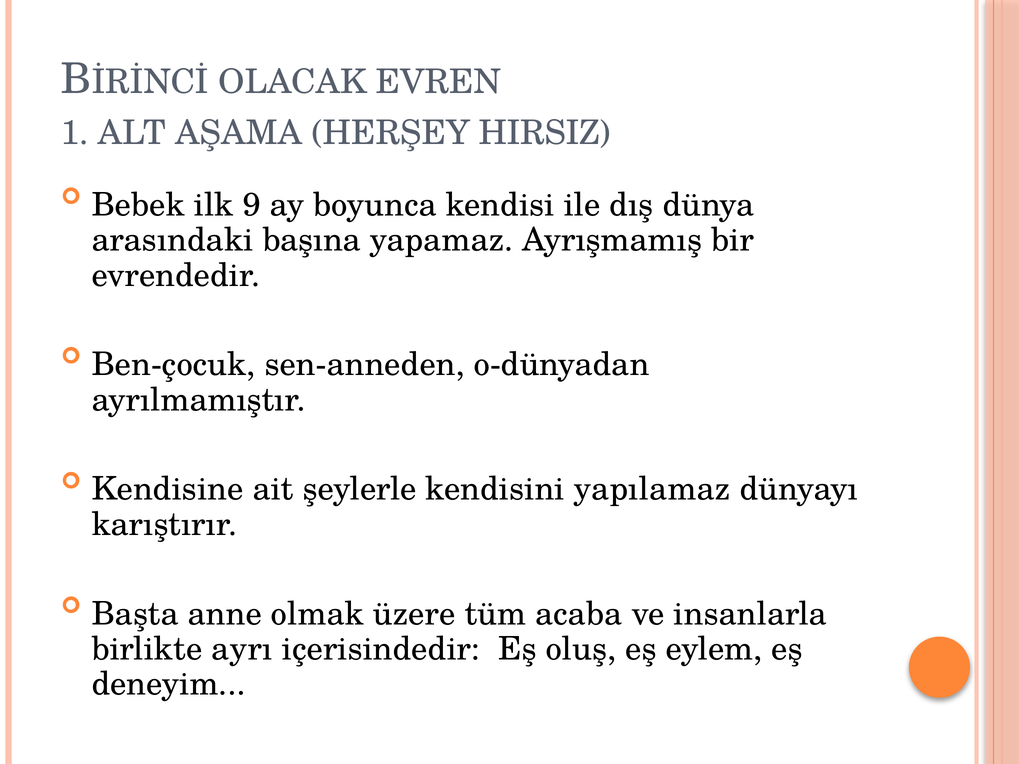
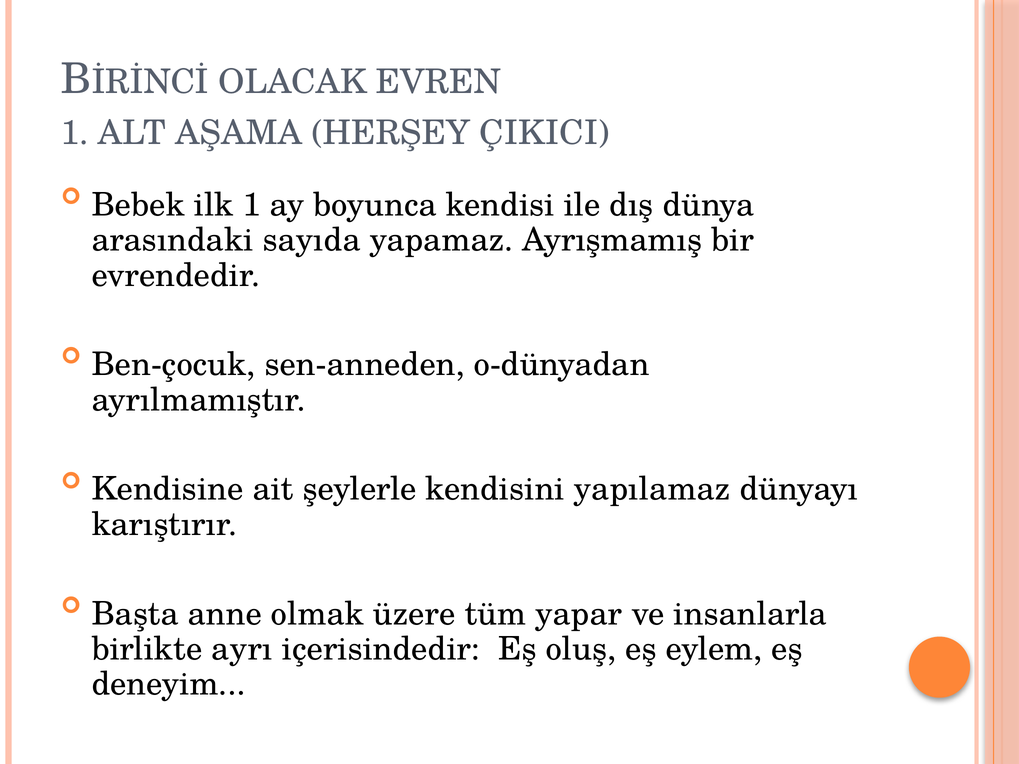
HIRSIZ: HIRSIZ -> ÇIKICI
ilk 9: 9 -> 1
başına: başına -> sayıda
acaba: acaba -> yapar
